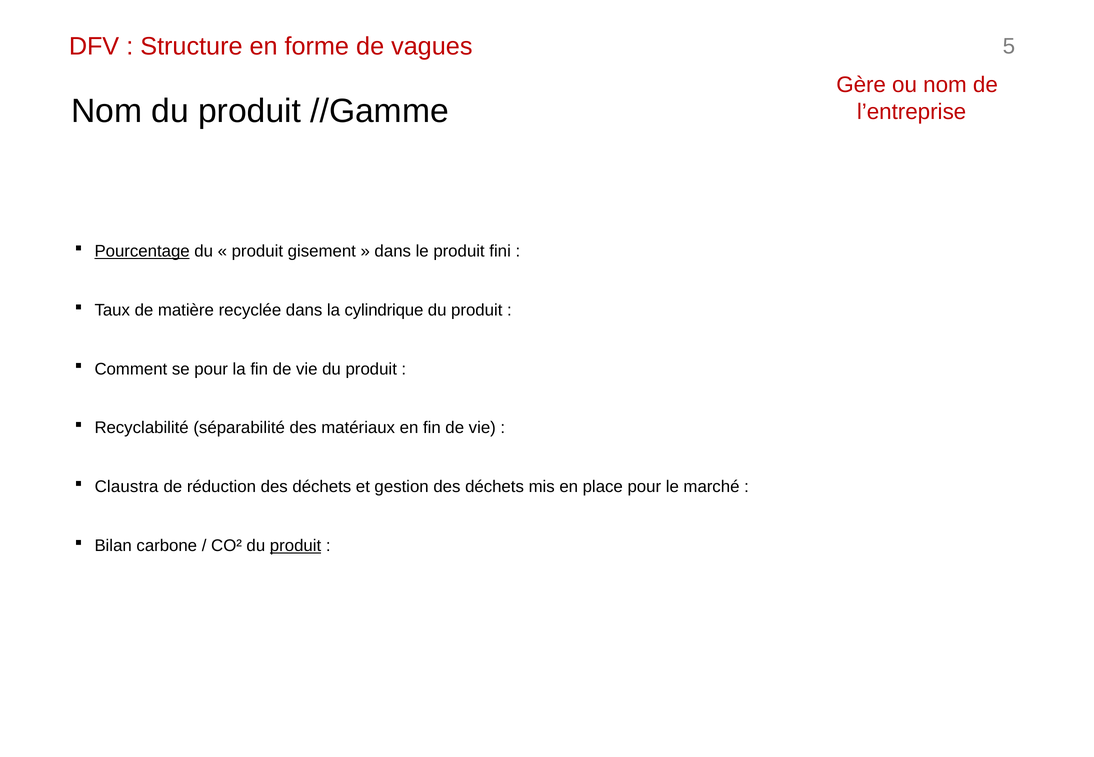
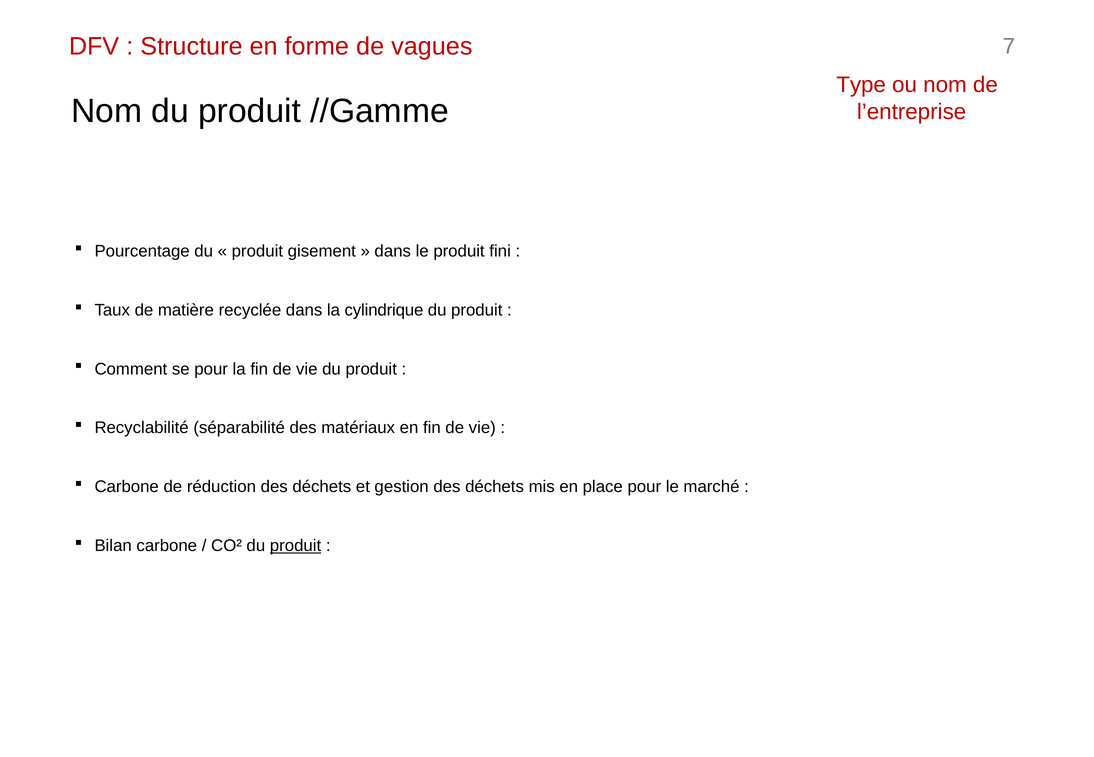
5: 5 -> 7
Gère: Gère -> Type
Pourcentage underline: present -> none
Claustra at (127, 487): Claustra -> Carbone
